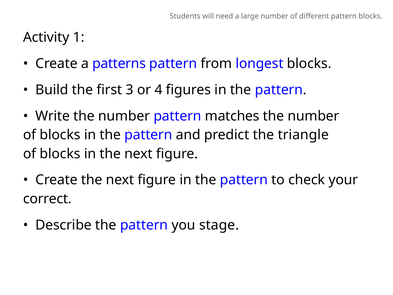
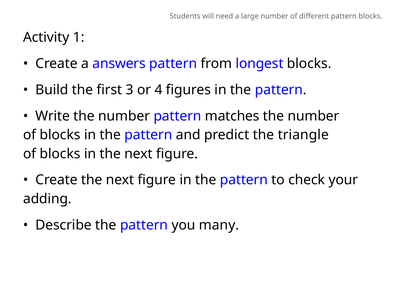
patterns: patterns -> answers
correct: correct -> adding
stage: stage -> many
